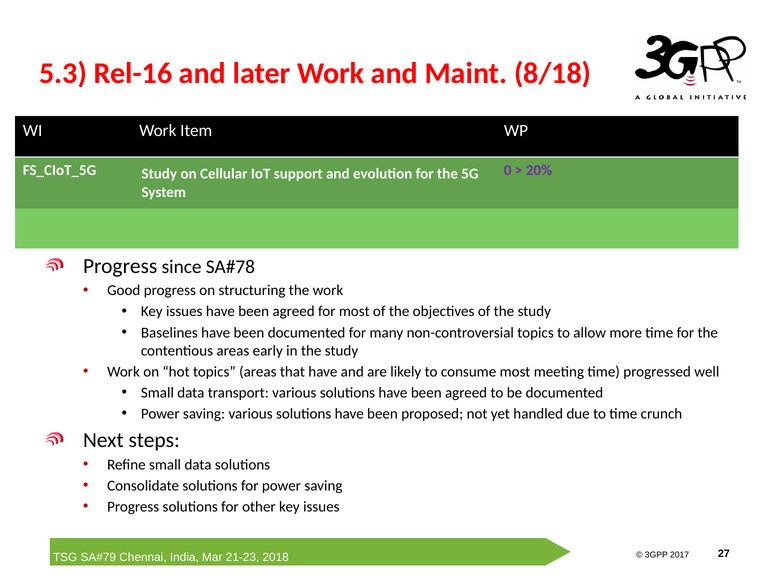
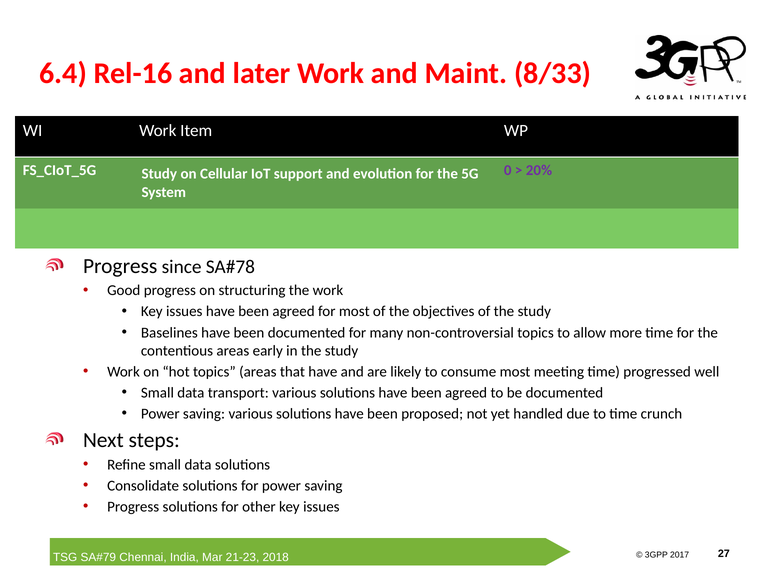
5.3: 5.3 -> 6.4
8/18: 8/18 -> 8/33
